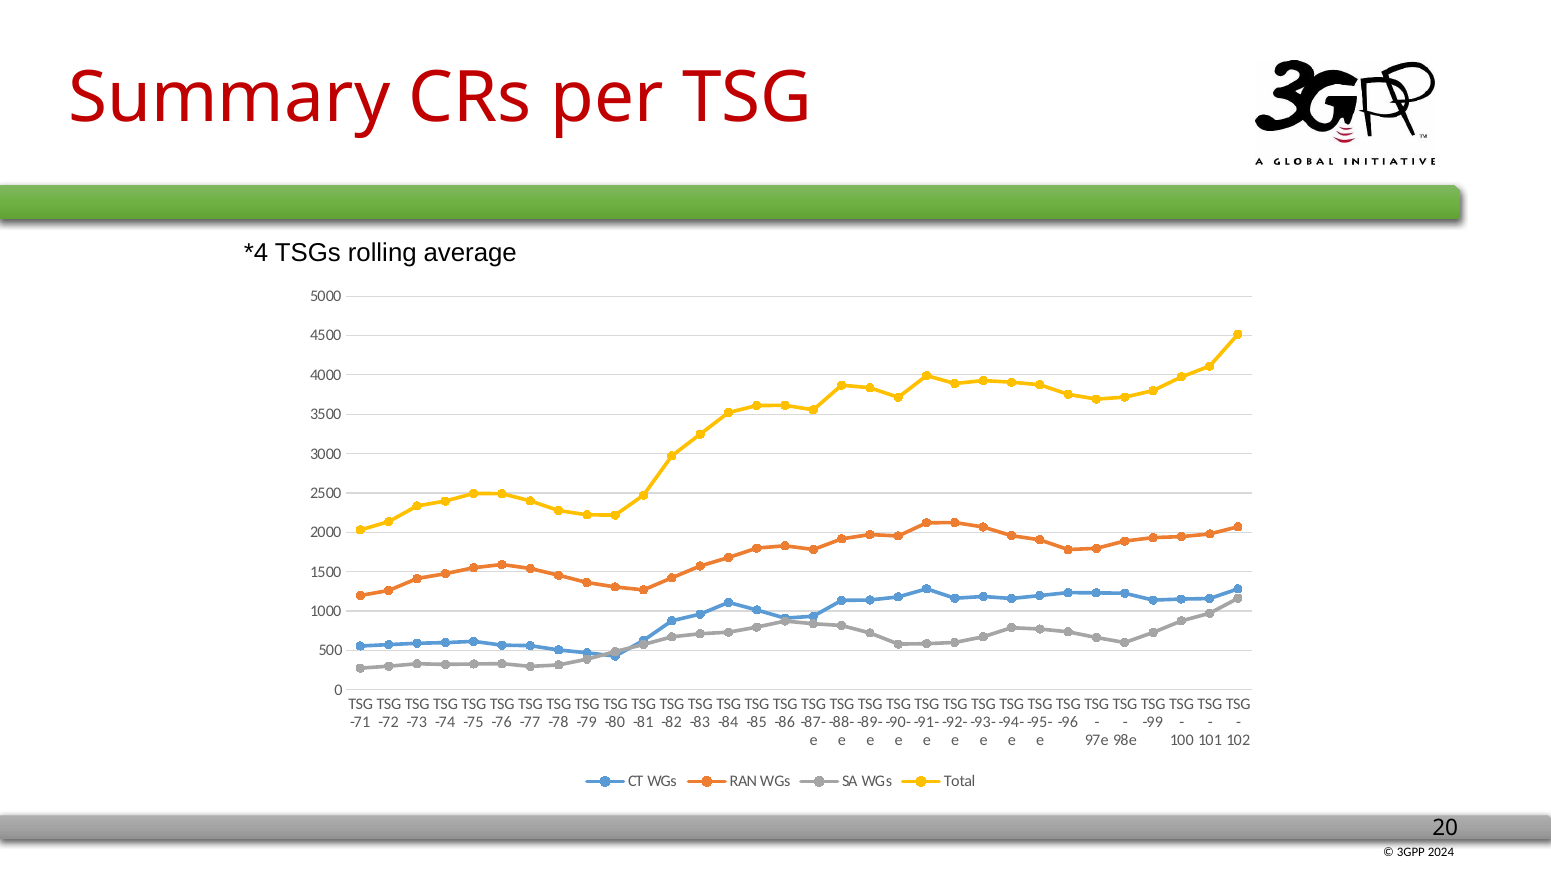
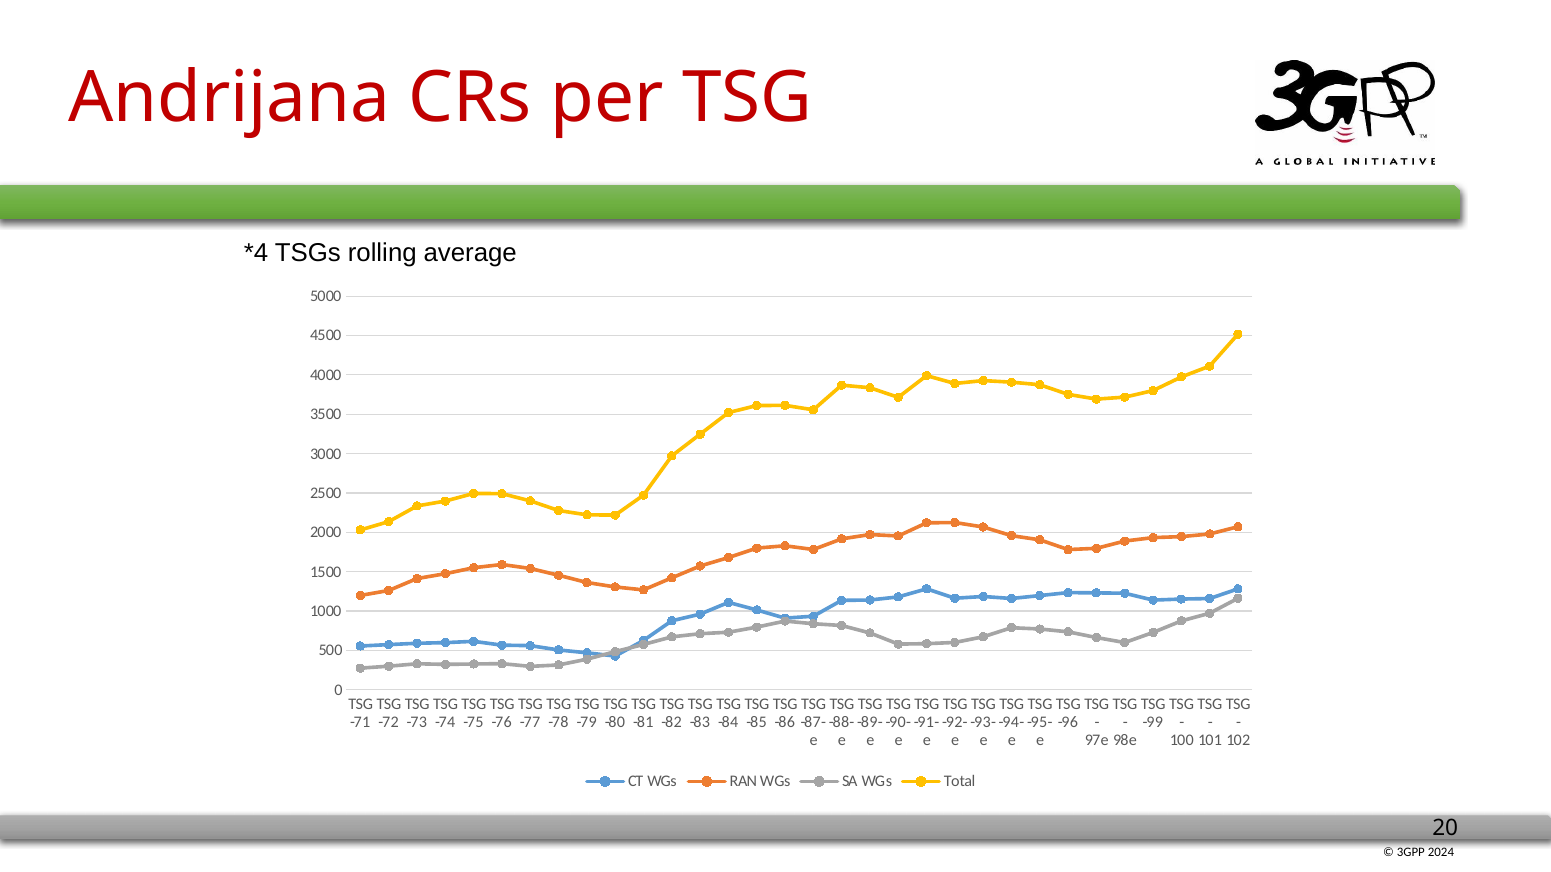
Summary: Summary -> Andrijana
